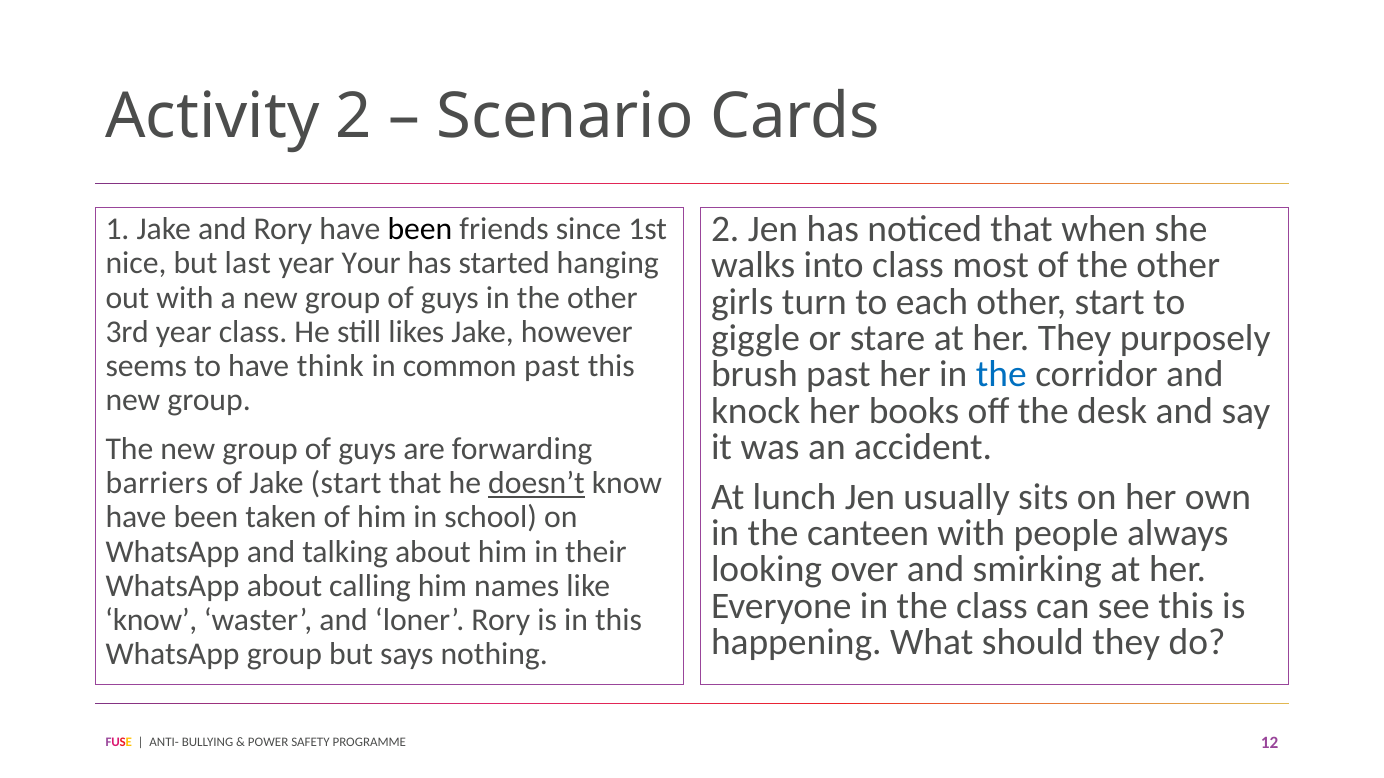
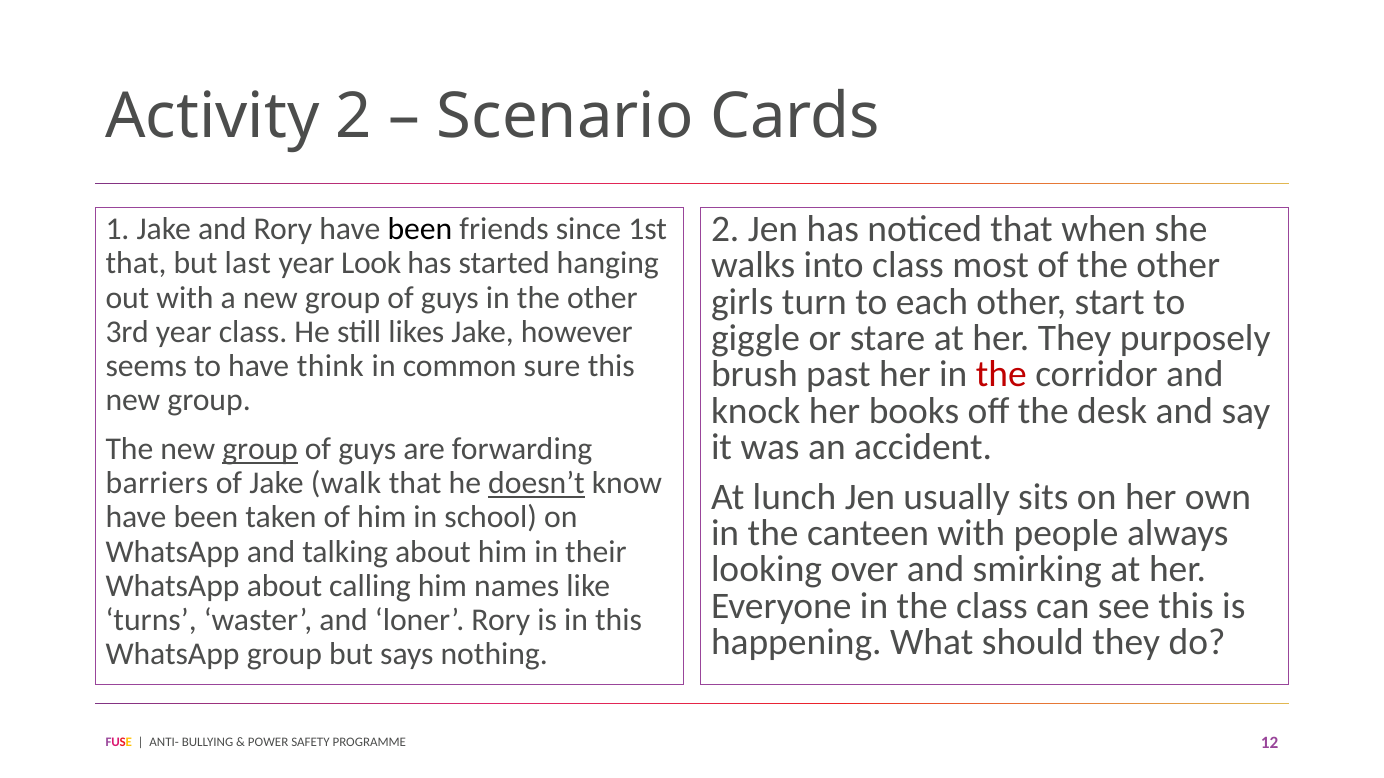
nice at (136, 264): nice -> that
Your: Your -> Look
common past: past -> sure
the at (1001, 375) colour: blue -> red
group at (260, 449) underline: none -> present
Jake start: start -> walk
know at (151, 620): know -> turns
